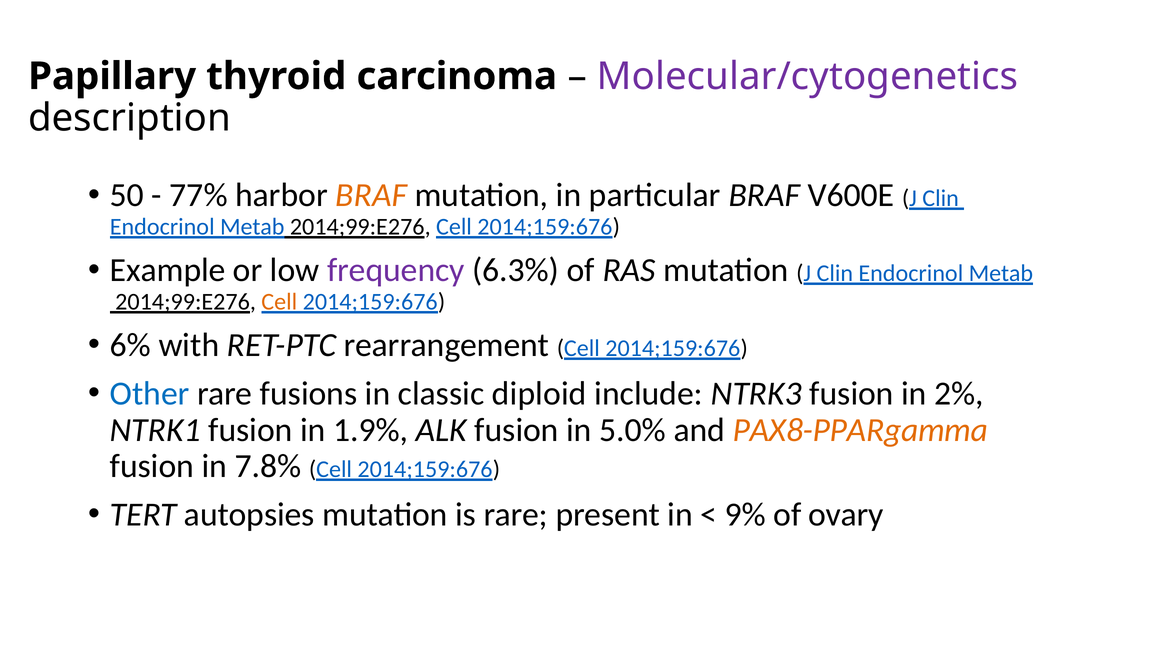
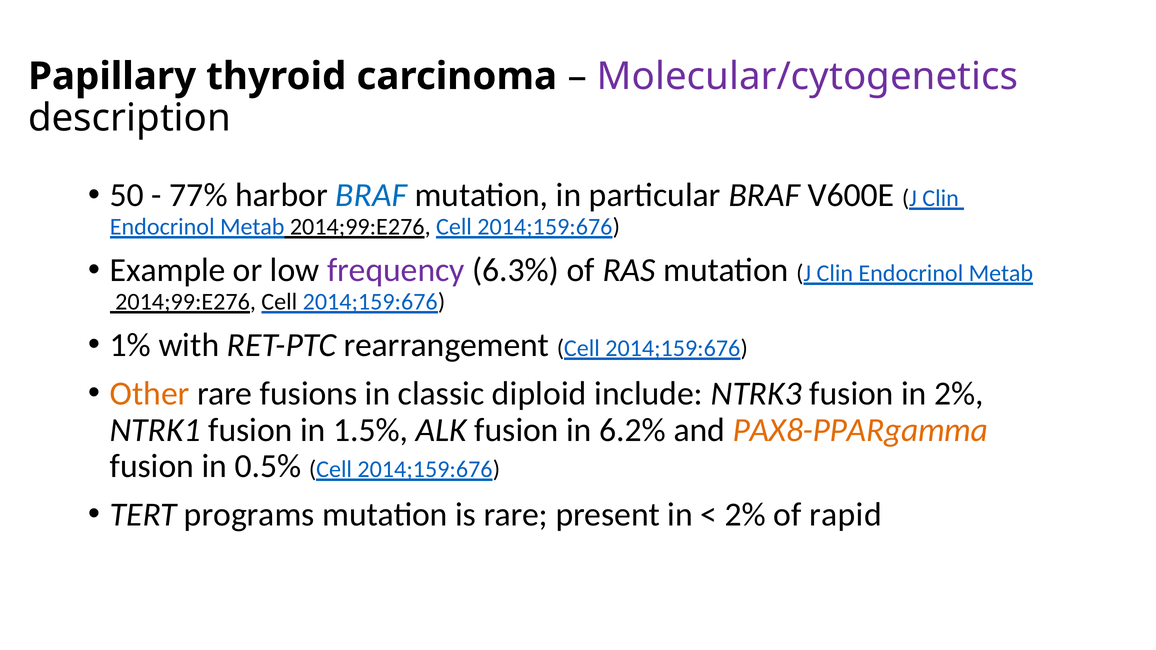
BRAF at (371, 195) colour: orange -> blue
Cell at (279, 302) colour: orange -> black
6%: 6% -> 1%
Other colour: blue -> orange
1.9%: 1.9% -> 1.5%
5.0%: 5.0% -> 6.2%
7.8%: 7.8% -> 0.5%
autopsies: autopsies -> programs
9% at (745, 515): 9% -> 2%
ovary: ovary -> rapid
